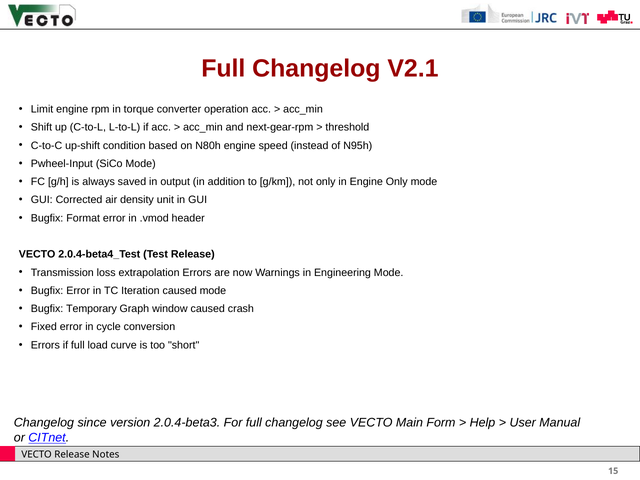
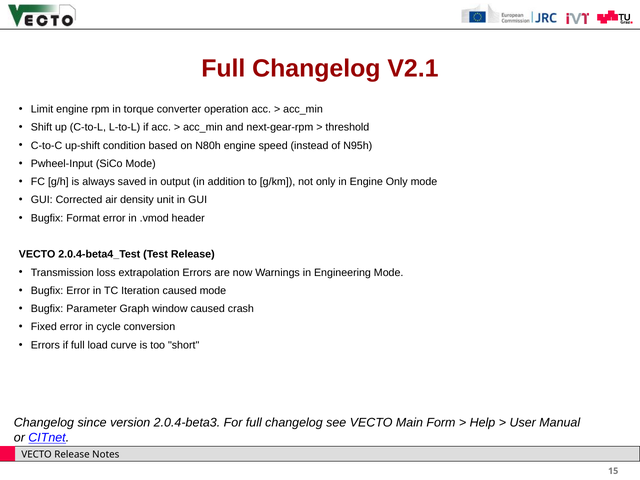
Temporary: Temporary -> Parameter
